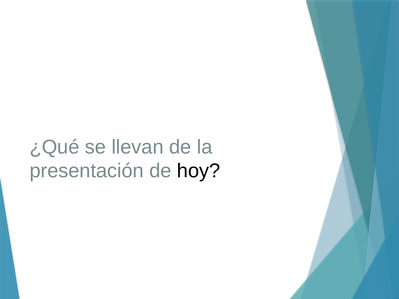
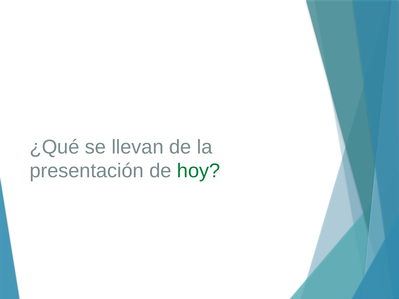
hoy colour: black -> green
